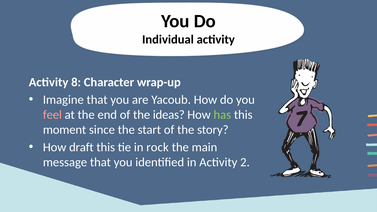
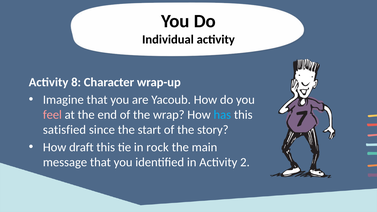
ideas: ideas -> wrap
has colour: light green -> light blue
moment: moment -> satisfied
